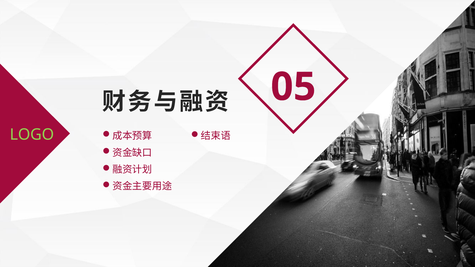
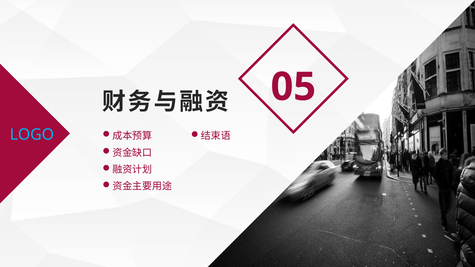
LOGO colour: light green -> light blue
